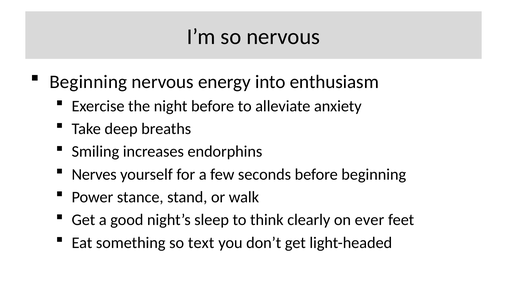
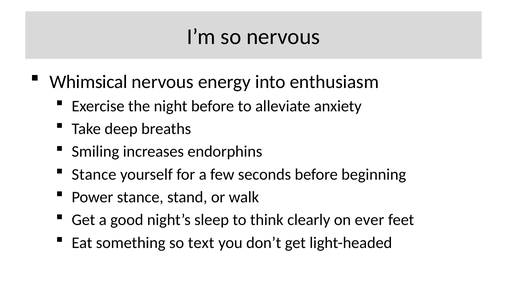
Beginning at (88, 82): Beginning -> Whimsical
Nerves at (94, 175): Nerves -> Stance
